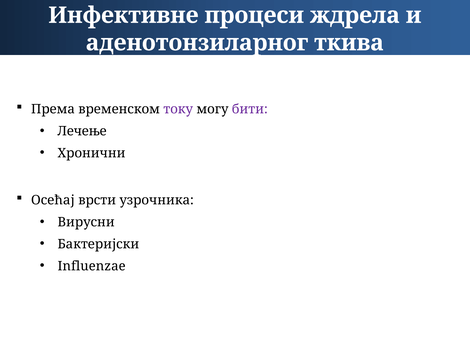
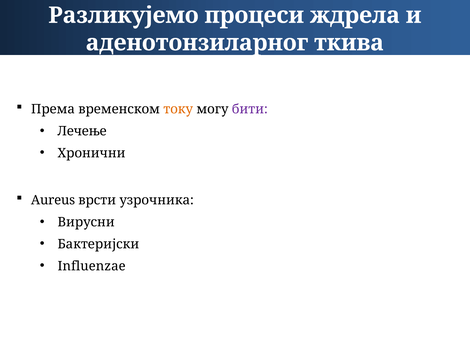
Инфективне: Инфективне -> Разликујемо
току colour: purple -> orange
Осећај: Осећај -> Aureus
